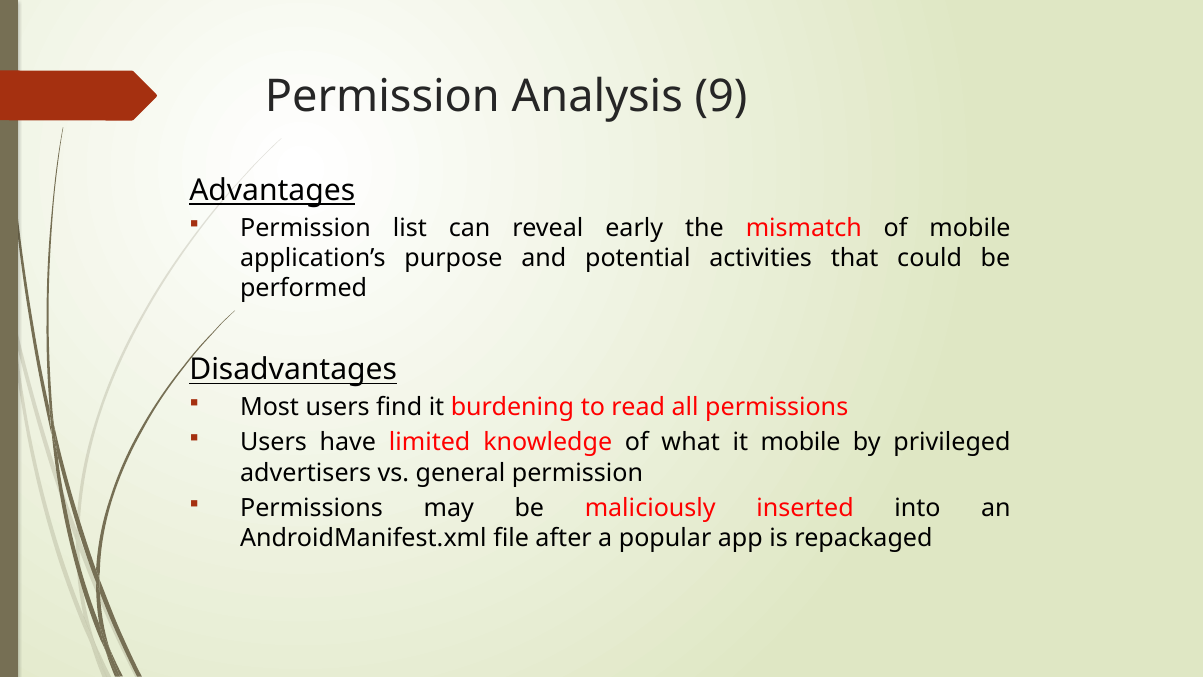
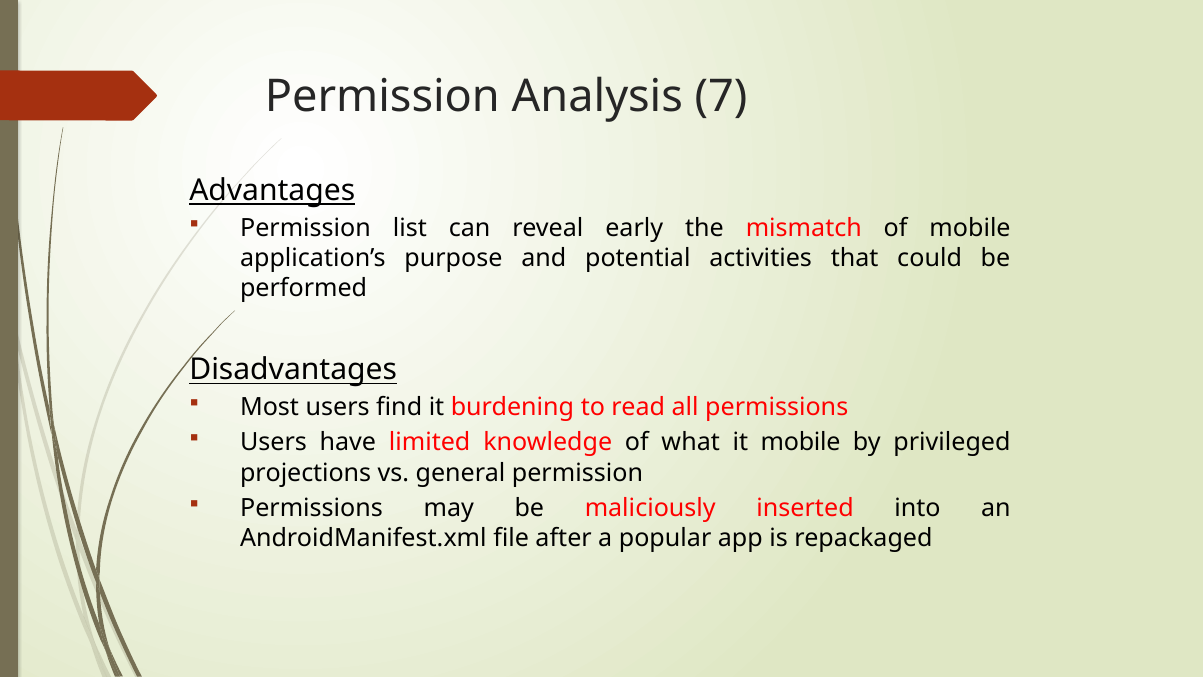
9: 9 -> 7
advertisers: advertisers -> projections
